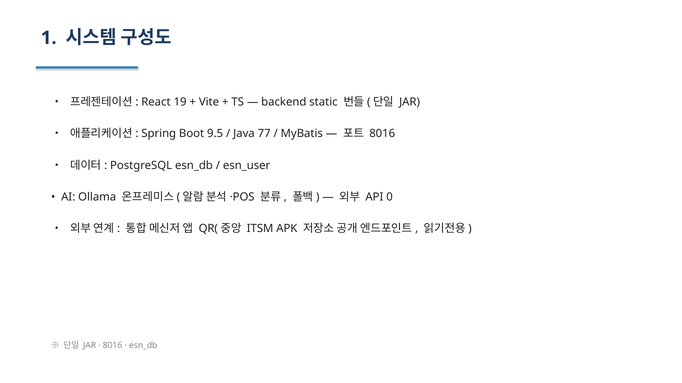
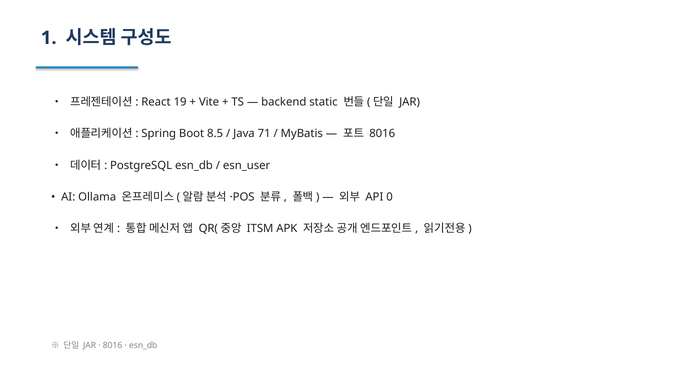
9.5: 9.5 -> 8.5
77: 77 -> 71
